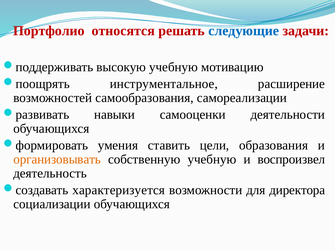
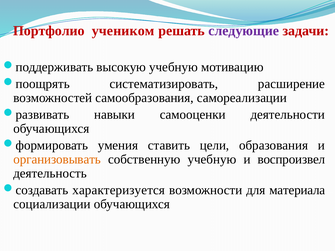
относятся: относятся -> учеником
следующие colour: blue -> purple
инструментальное: инструментальное -> систематизировать
директора: директора -> материала
